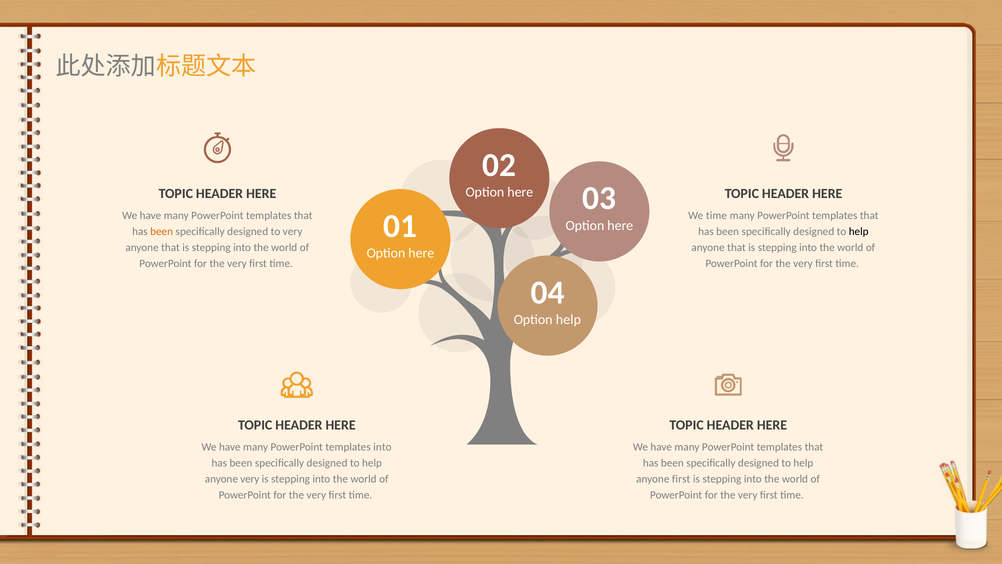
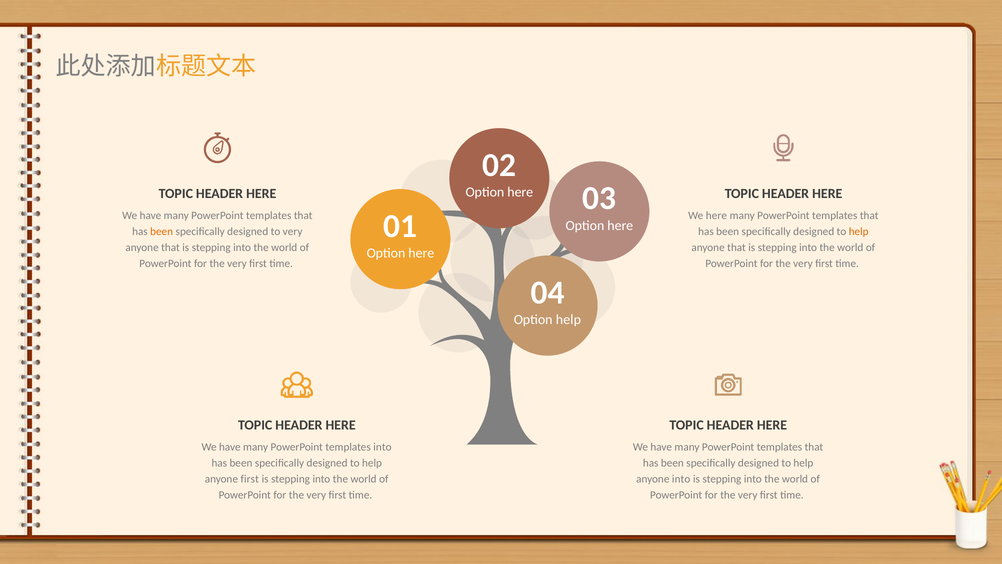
We time: time -> here
help at (859, 231) colour: black -> orange
anyone very: very -> first
anyone first: first -> into
